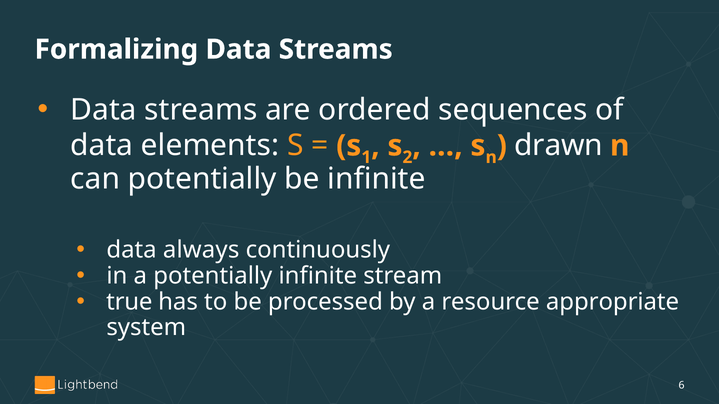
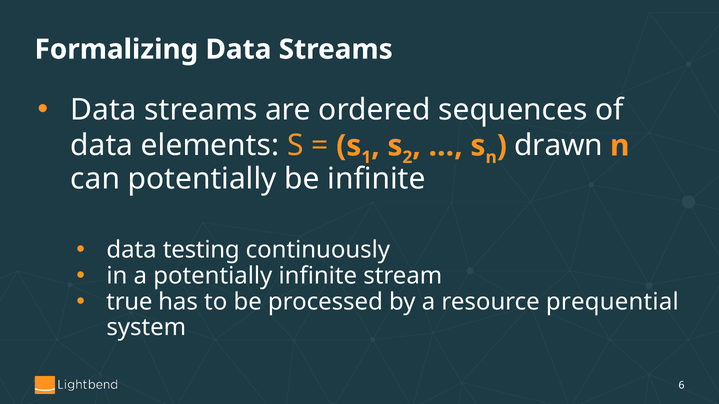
always: always -> testing
appropriate: appropriate -> prequential
